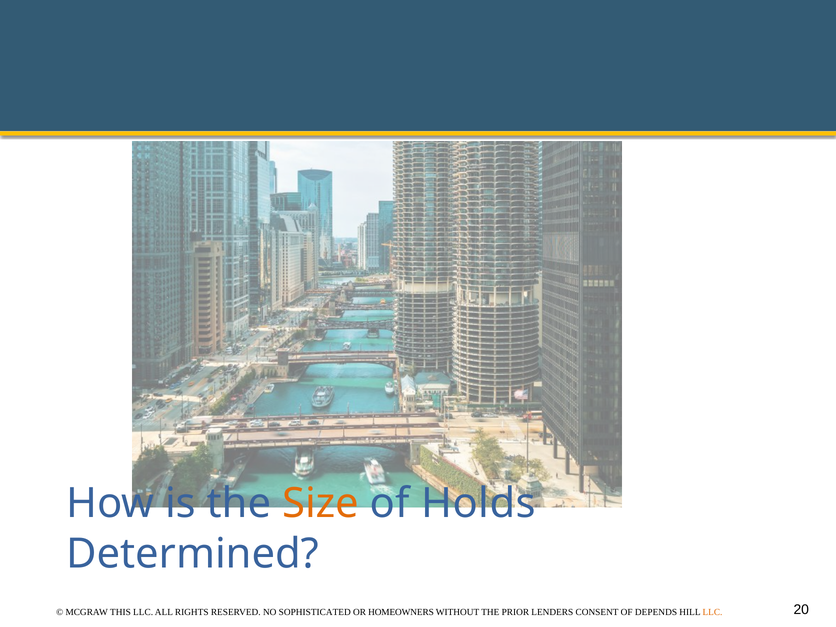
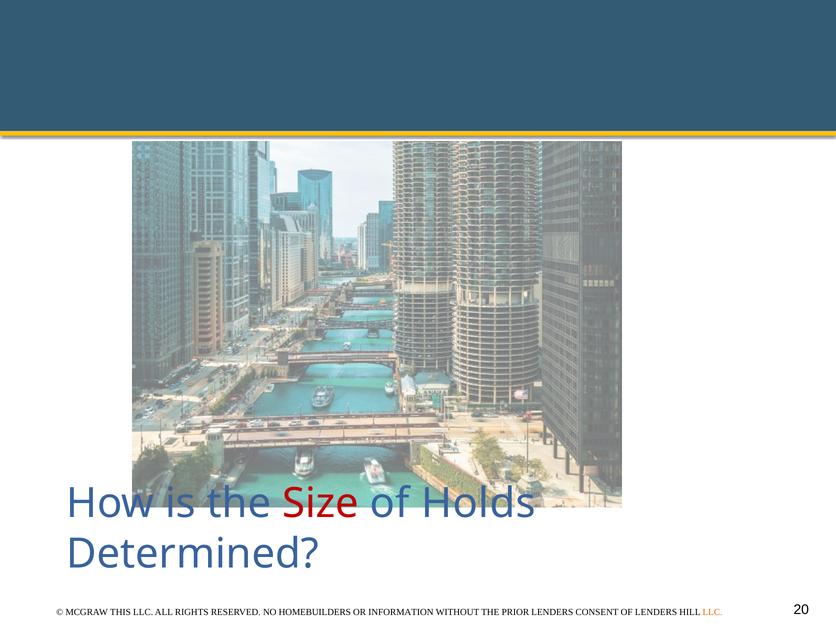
Size colour: orange -> red
SOPHISTICATED: SOPHISTICATED -> HOMEBUILDERS
HOMEOWNERS: HOMEOWNERS -> INFORMATION
OF DEPENDS: DEPENDS -> LENDERS
